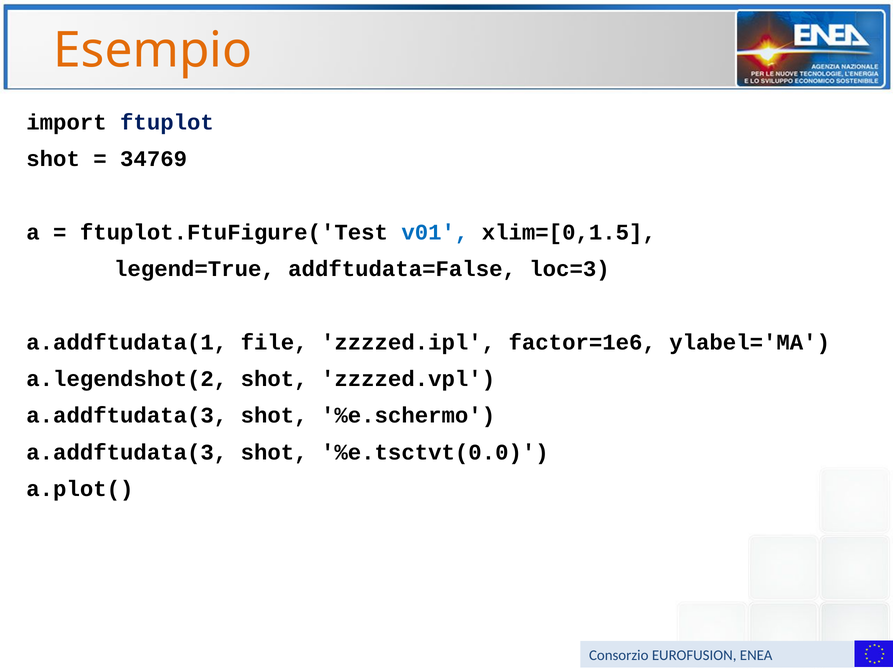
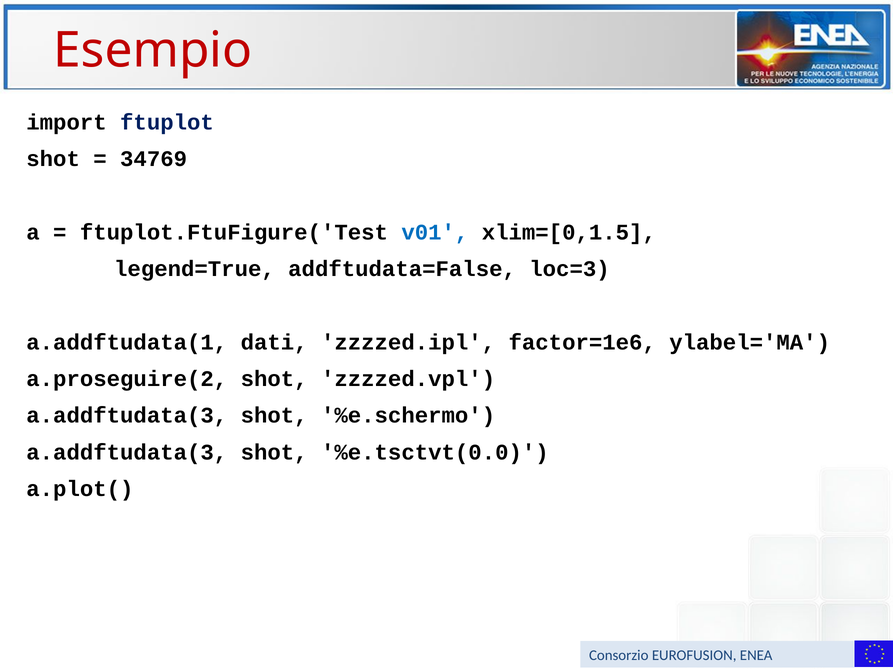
Esempio colour: orange -> red
file: file -> dati
a.legendshot(2: a.legendshot(2 -> a.proseguire(2
